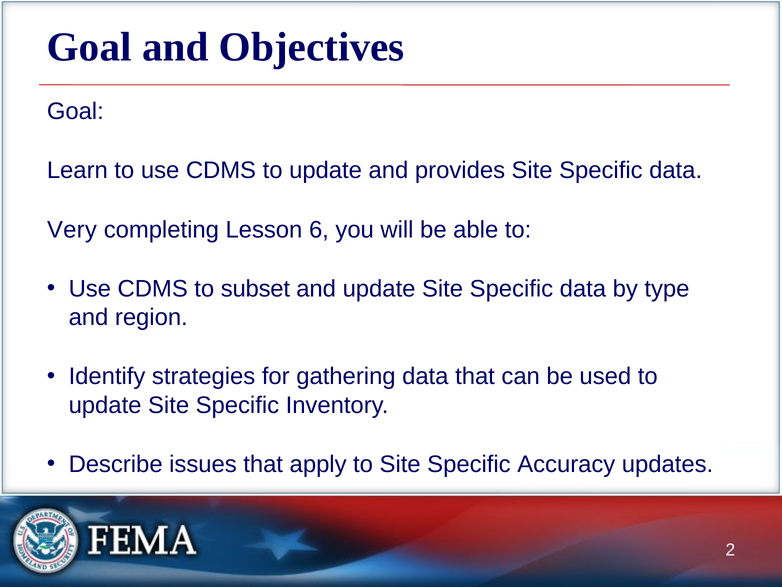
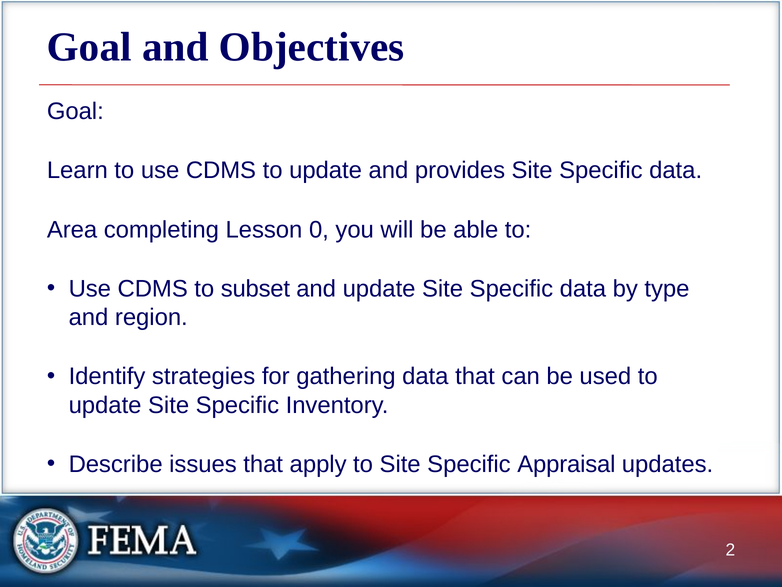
Very: Very -> Area
6: 6 -> 0
Accuracy: Accuracy -> Appraisal
